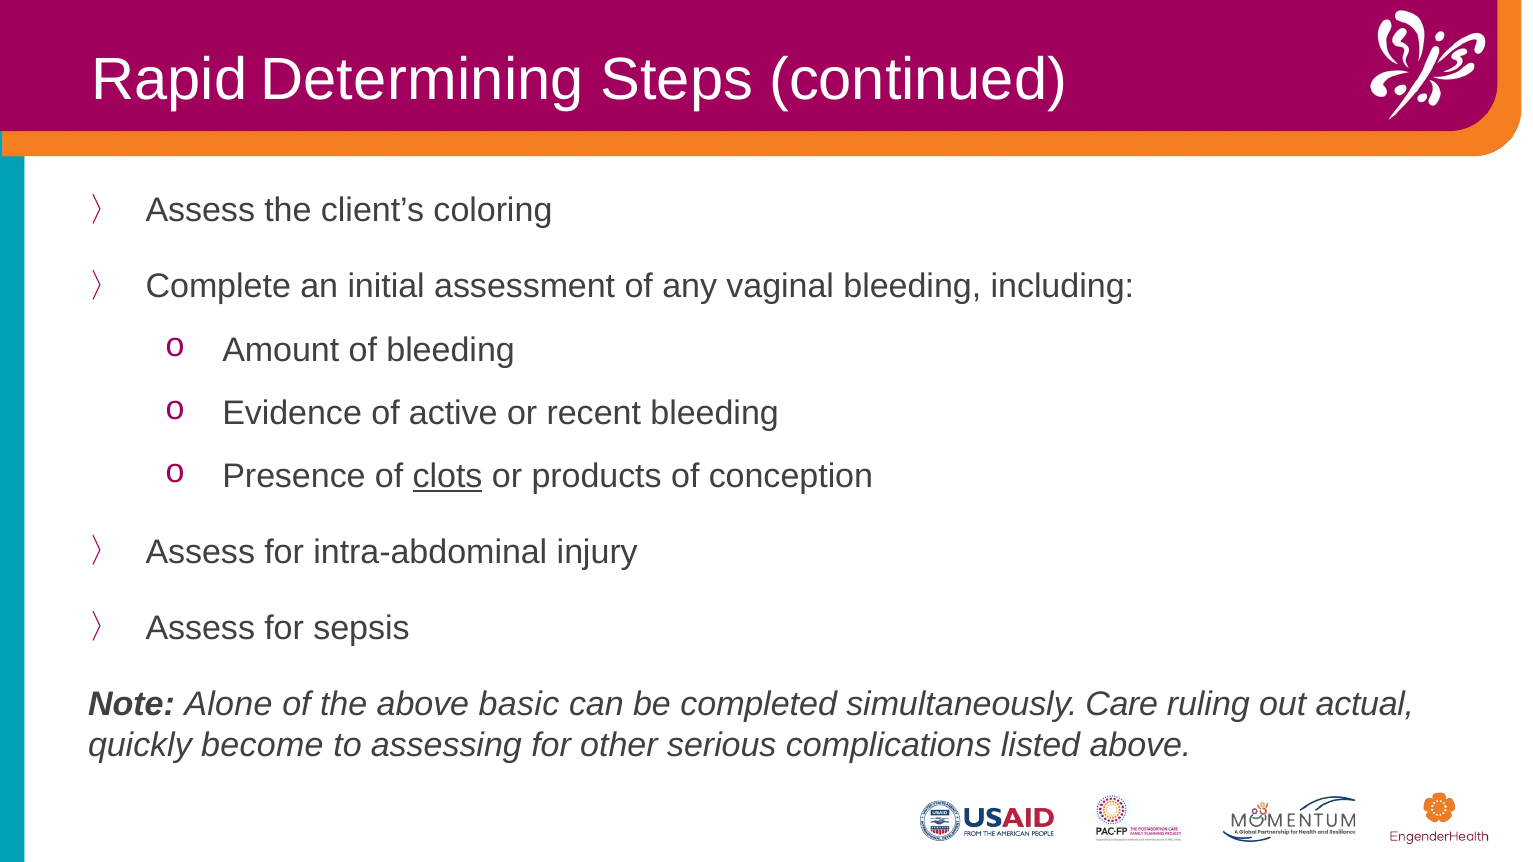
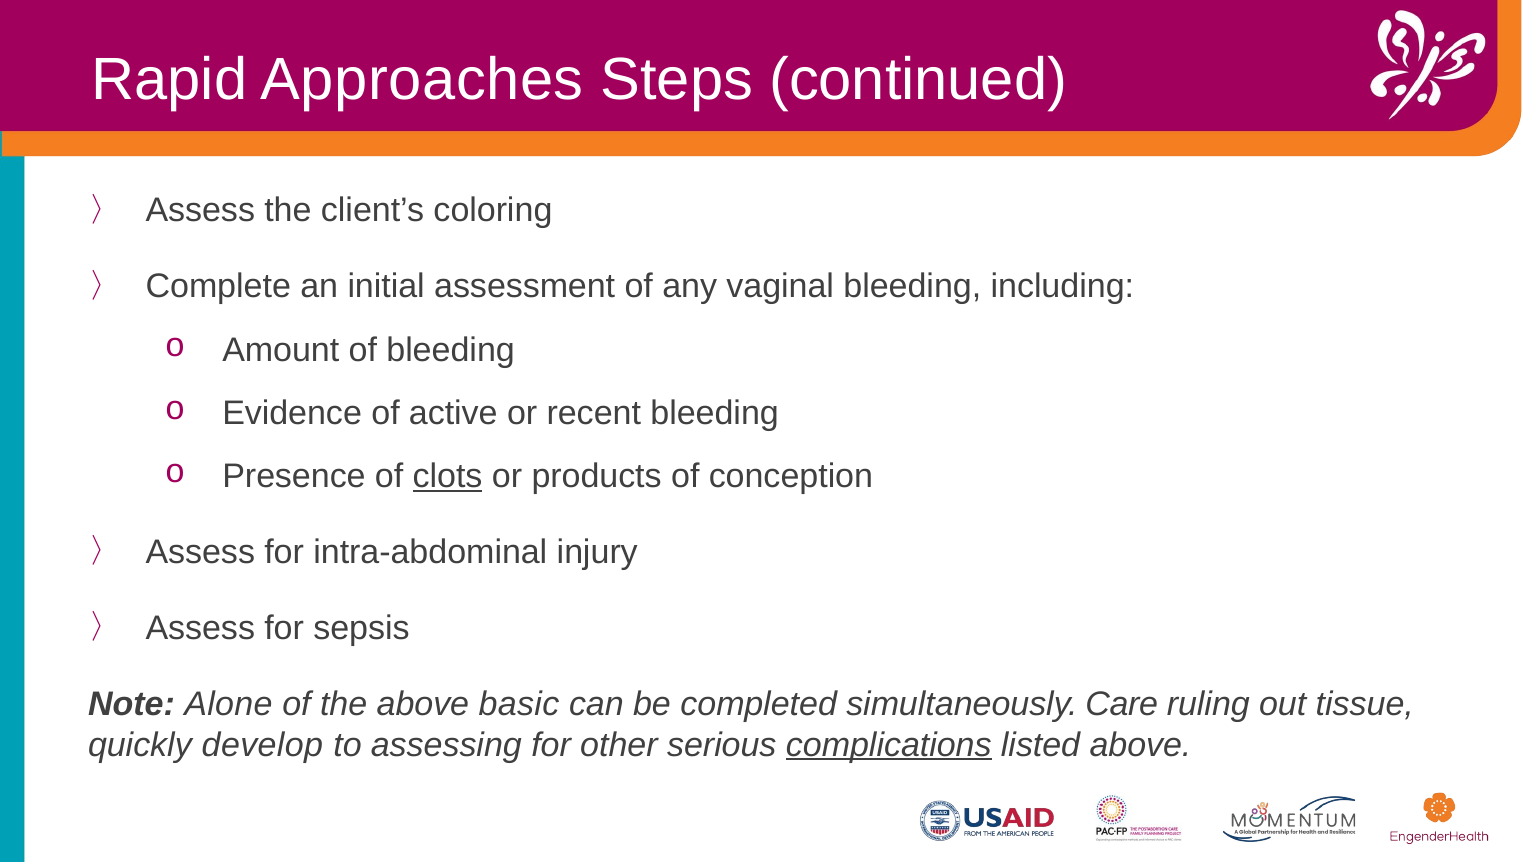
Determining: Determining -> Approaches
actual: actual -> tissue
become: become -> develop
complications underline: none -> present
